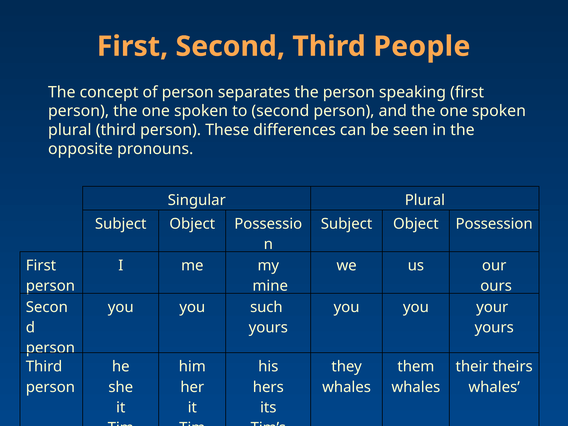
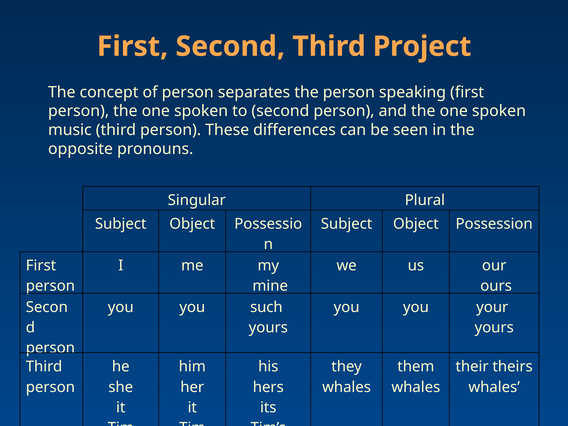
People: People -> Project
plural at (70, 130): plural -> music
